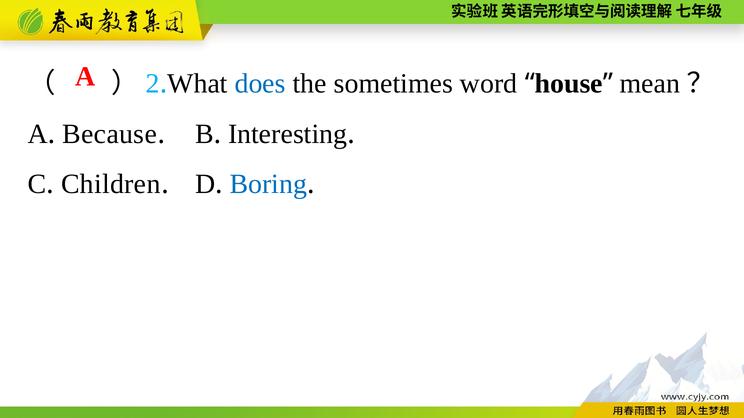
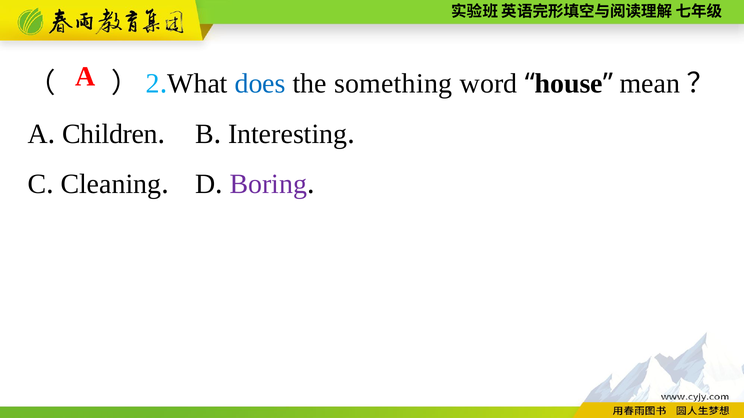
sometimes: sometimes -> something
Because: Because -> Children
Children: Children -> Cleaning
Boring colour: blue -> purple
